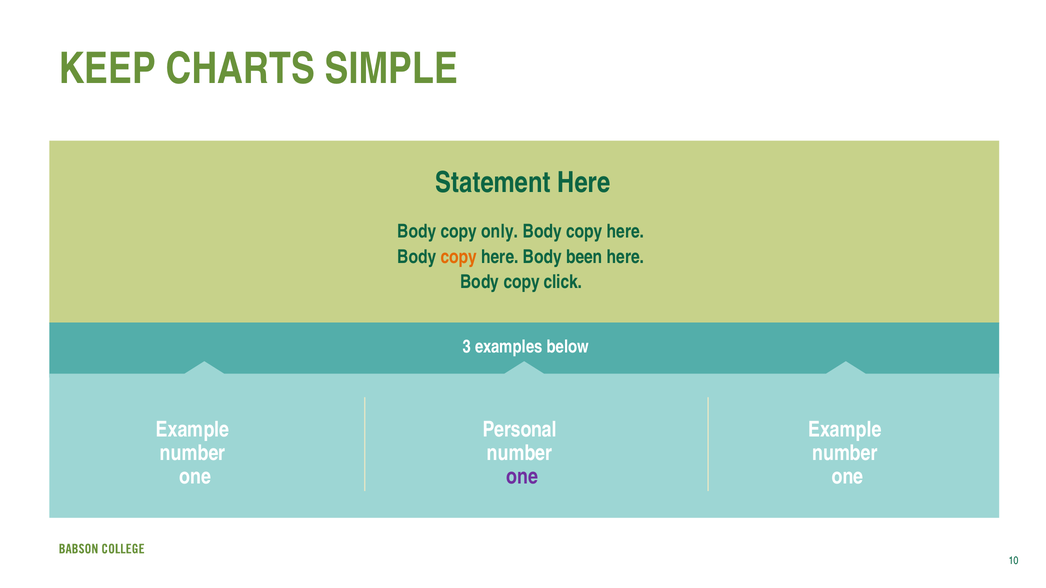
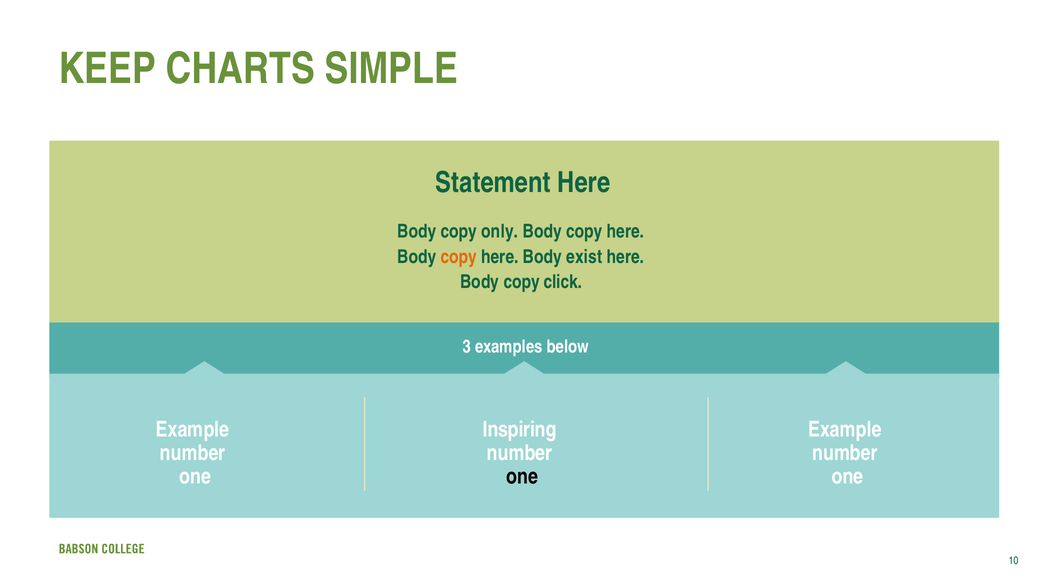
been: been -> exist
Personal: Personal -> Inspiring
one at (522, 477) colour: purple -> black
